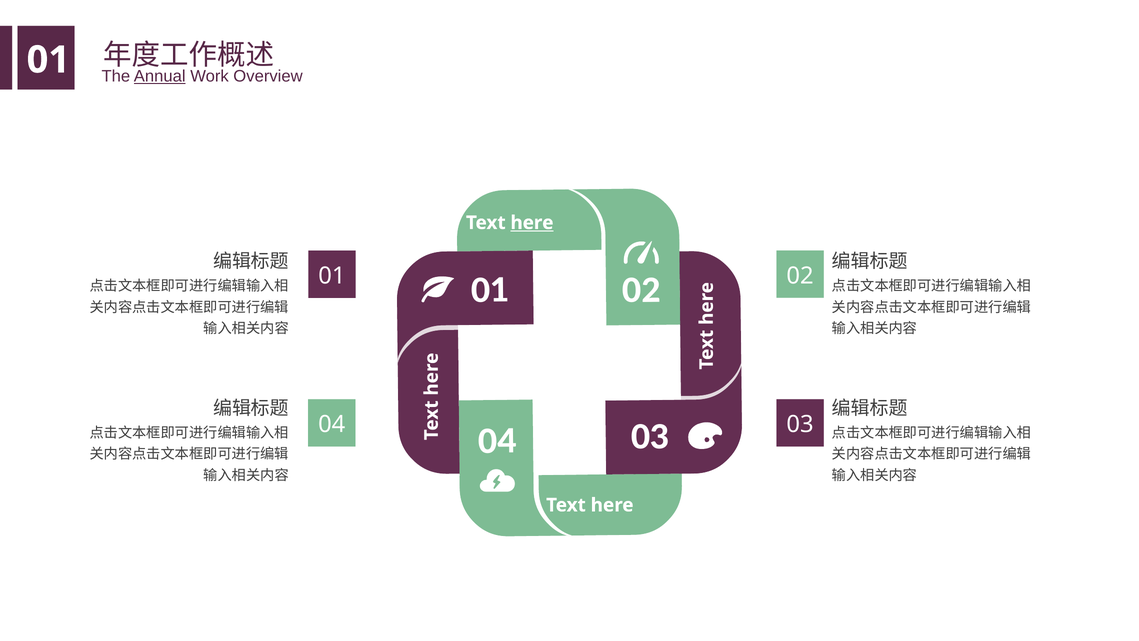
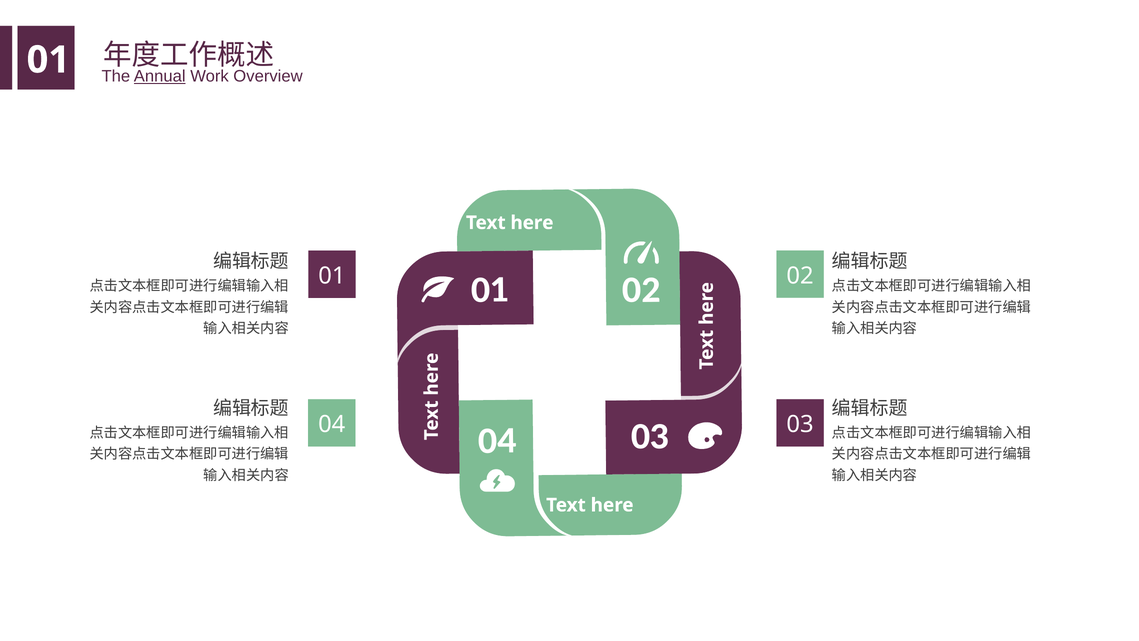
here at (532, 223) underline: present -> none
